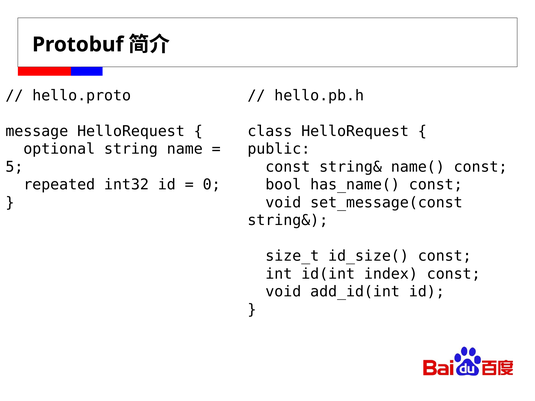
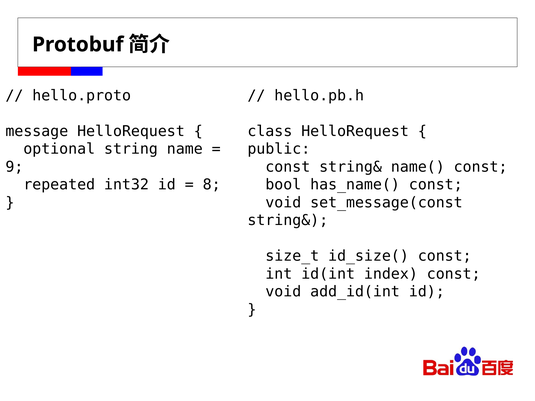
5: 5 -> 9
0: 0 -> 8
